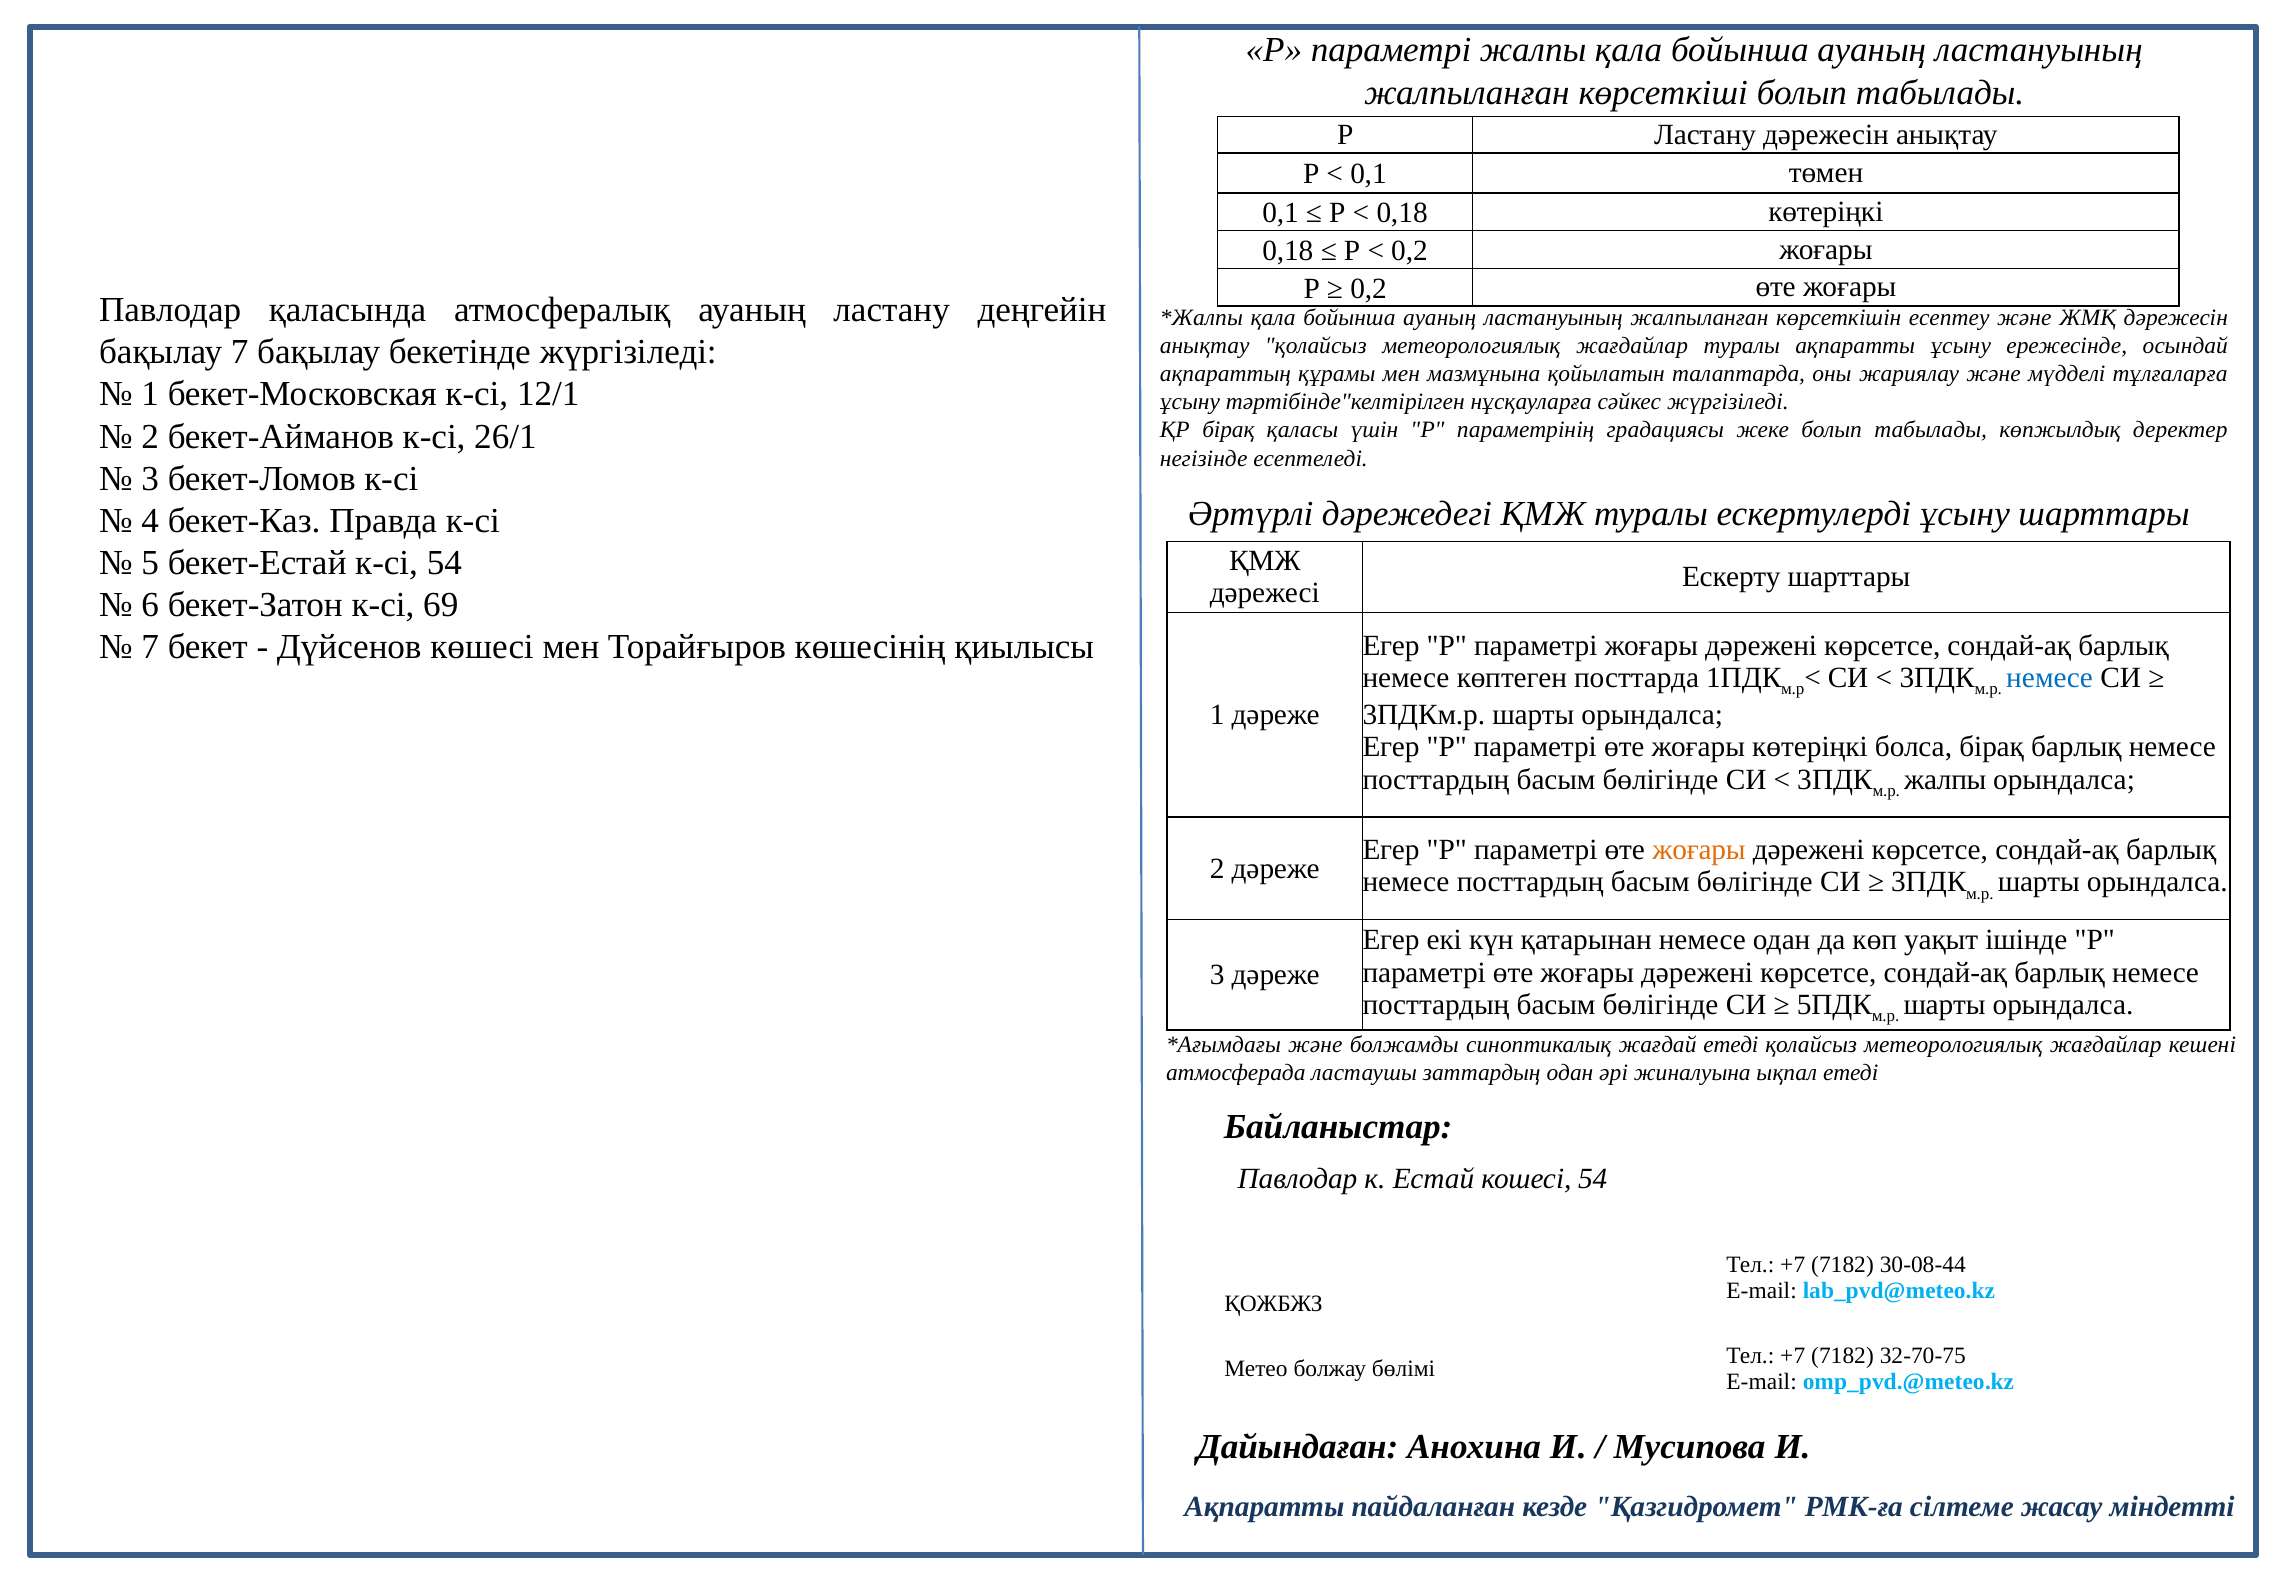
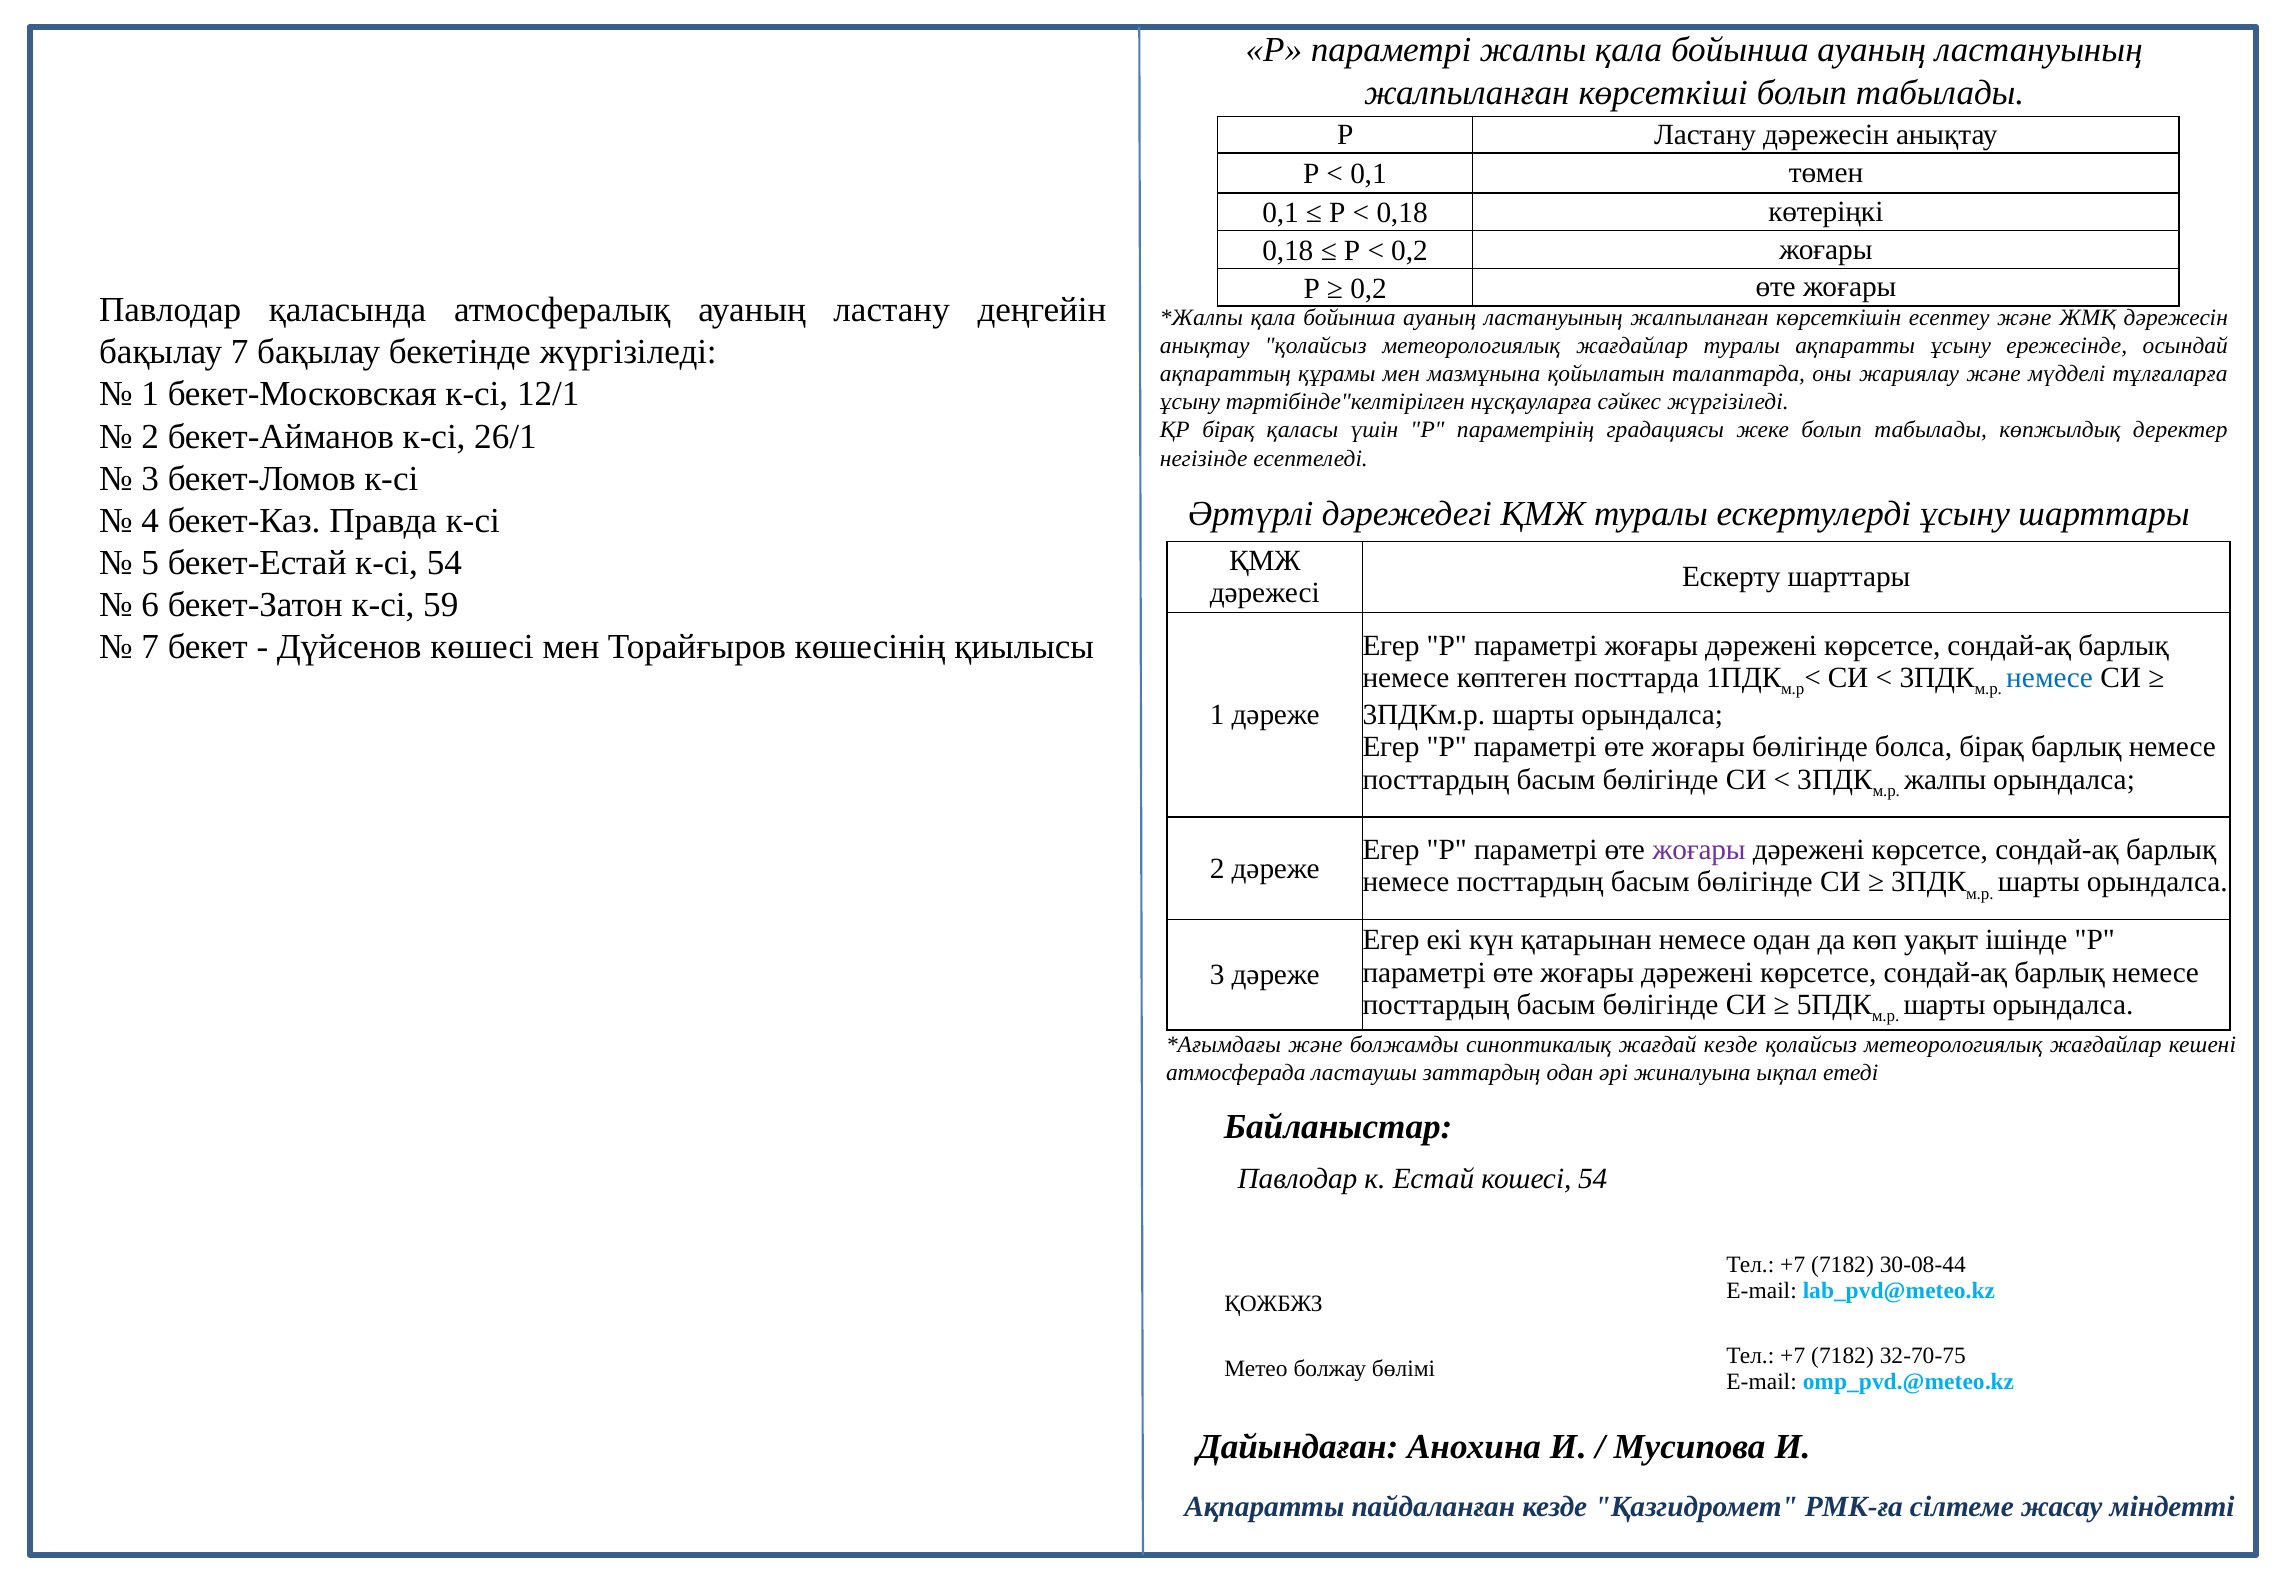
69: 69 -> 59
жоғары көтеріңкі: көтеріңкі -> бөлігінде
жоғары at (1699, 850) colour: orange -> purple
жағдай етеді: етеді -> кезде
